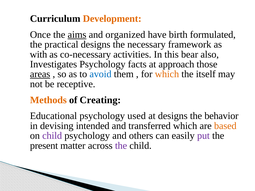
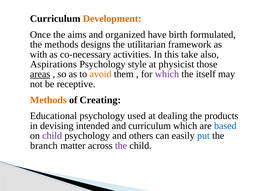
aims underline: present -> none
the practical: practical -> methods
necessary: necessary -> utilitarian
bear: bear -> take
Investigates: Investigates -> Aspirations
facts: facts -> style
approach: approach -> physicist
avoid colour: blue -> orange
which at (167, 74) colour: orange -> purple
at designs: designs -> dealing
behavior: behavior -> products
and transferred: transferred -> curriculum
based colour: orange -> blue
put colour: purple -> blue
present: present -> branch
